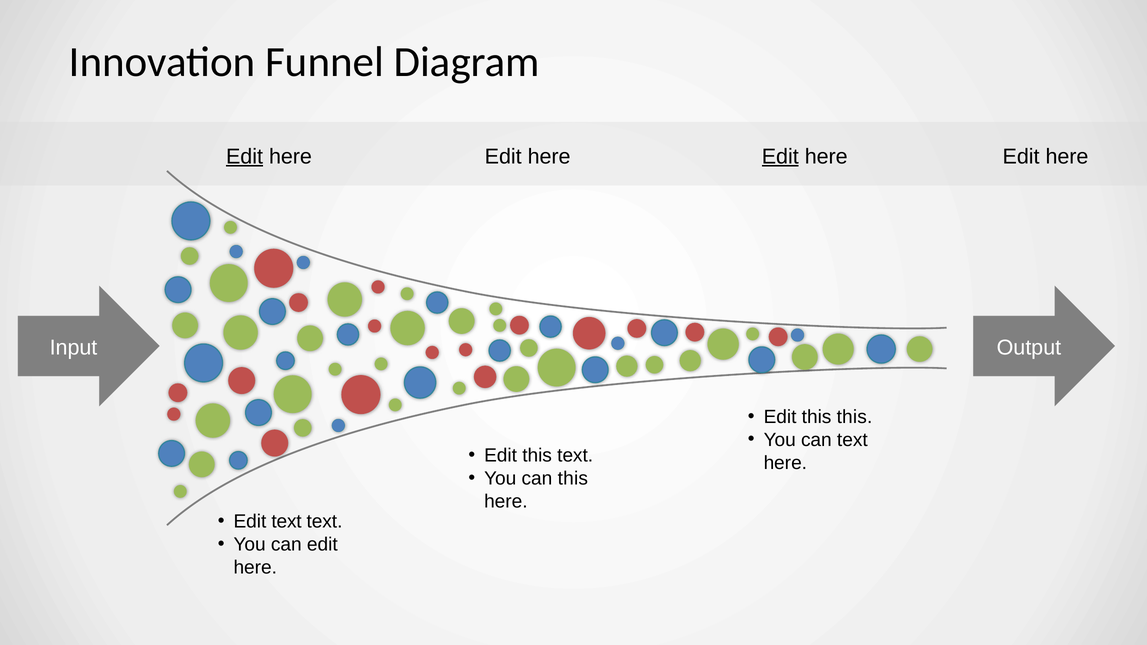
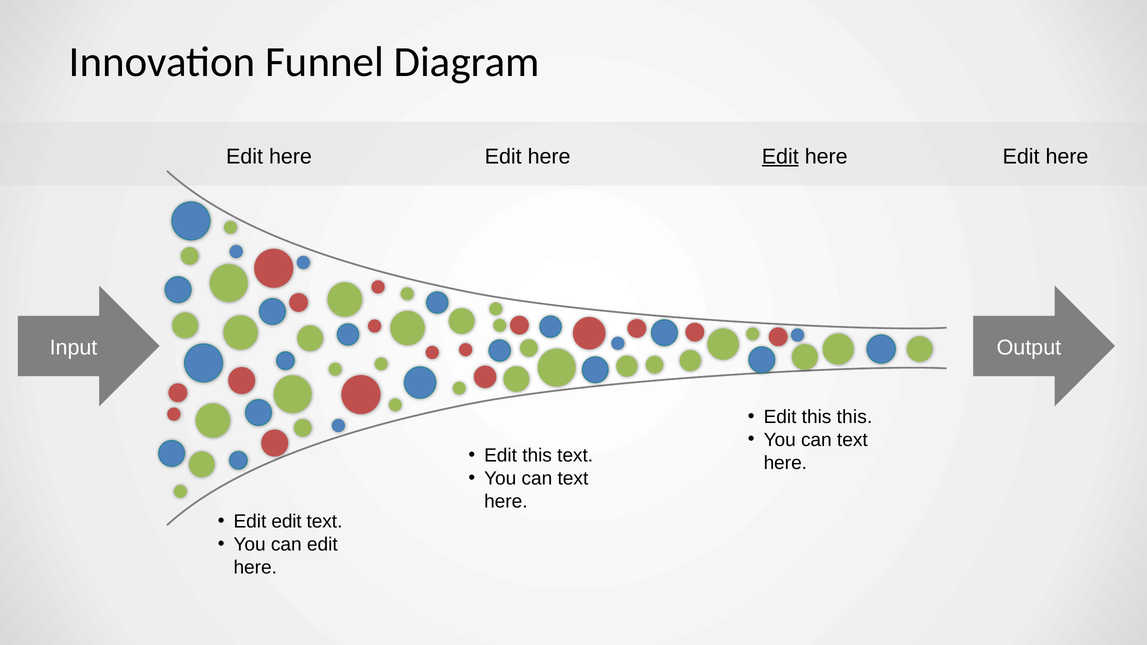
Edit at (245, 157) underline: present -> none
this at (573, 479): this -> text
Edit text: text -> edit
